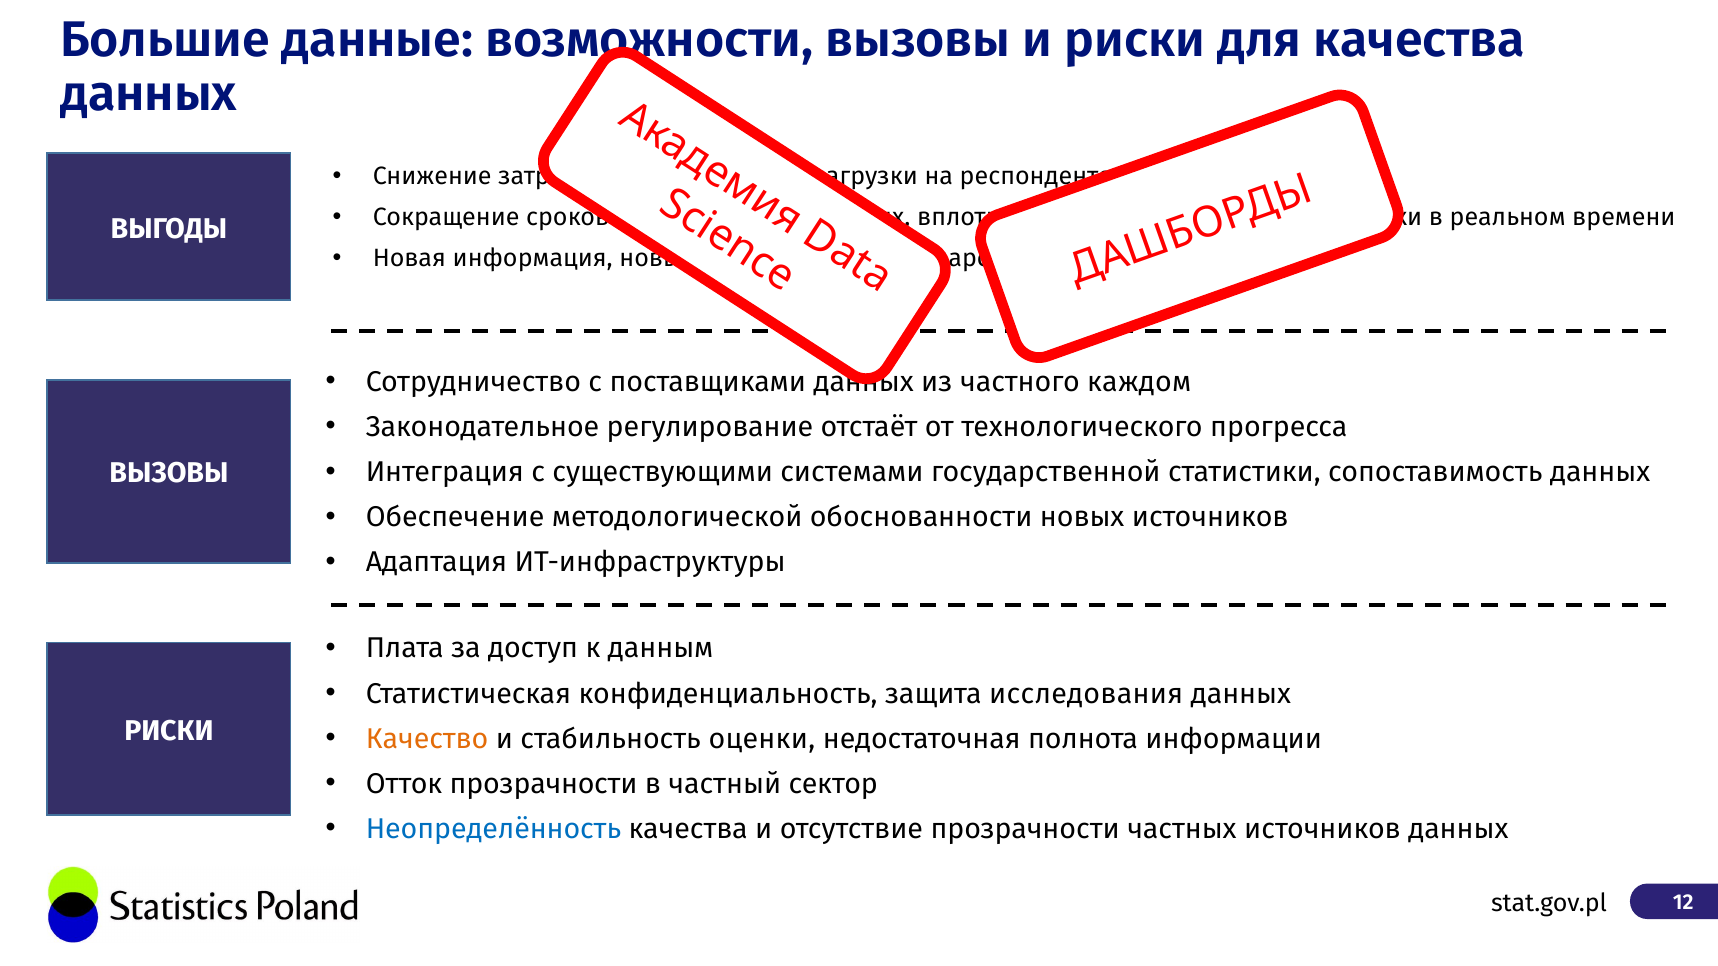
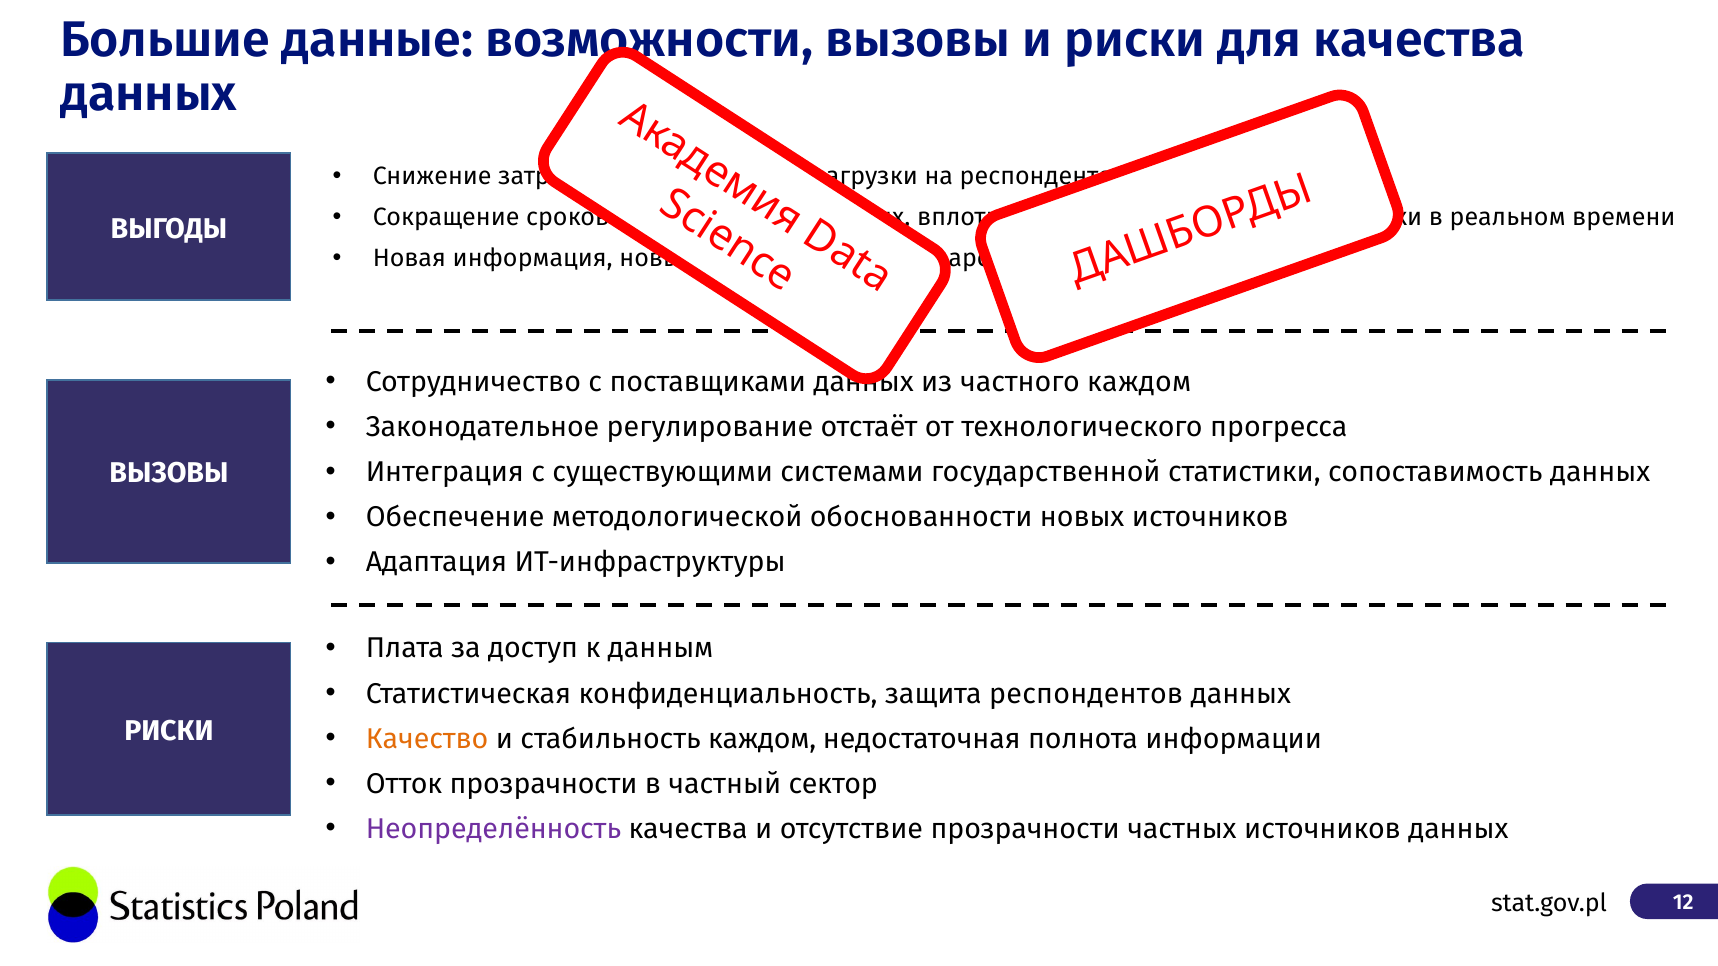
защита исследования: исследования -> респондентов
стабильность оценки: оценки -> каждом
Неопределённость colour: blue -> purple
